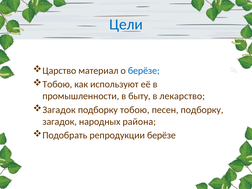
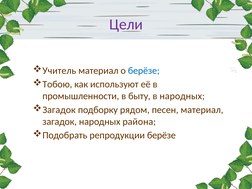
Цели colour: blue -> purple
Царство: Царство -> Учитель
в лекарство: лекарство -> народных
подборку тобою: тобою -> рядом
песен подборку: подборку -> материал
